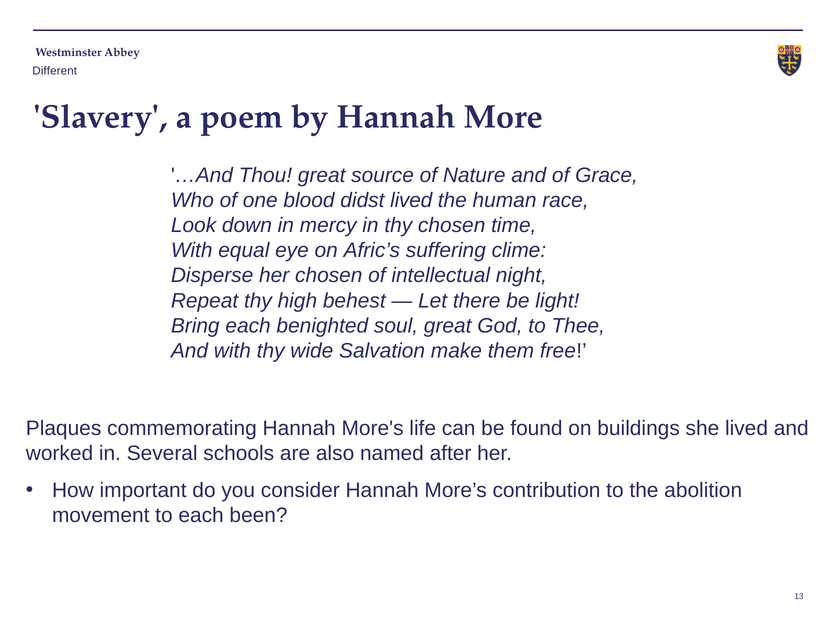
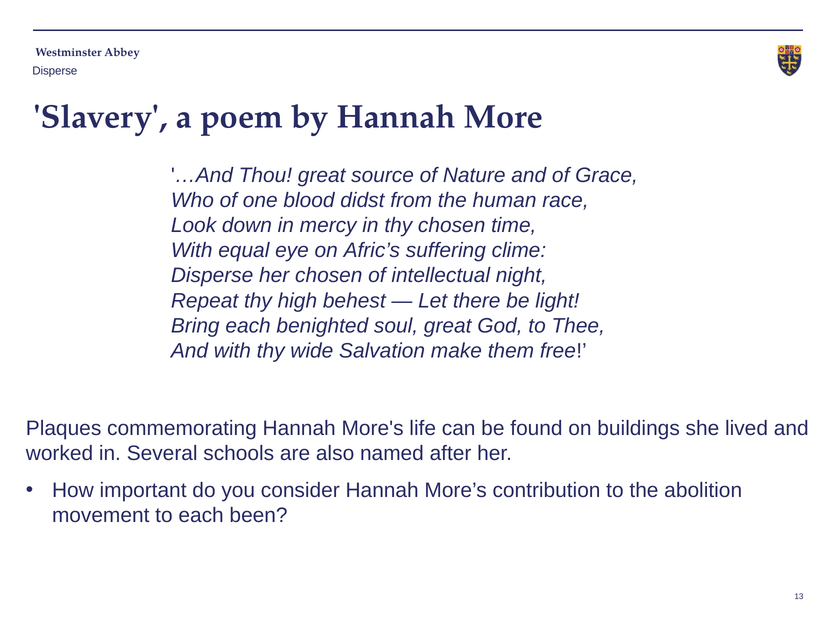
Different at (55, 71): Different -> Disperse
didst lived: lived -> from
